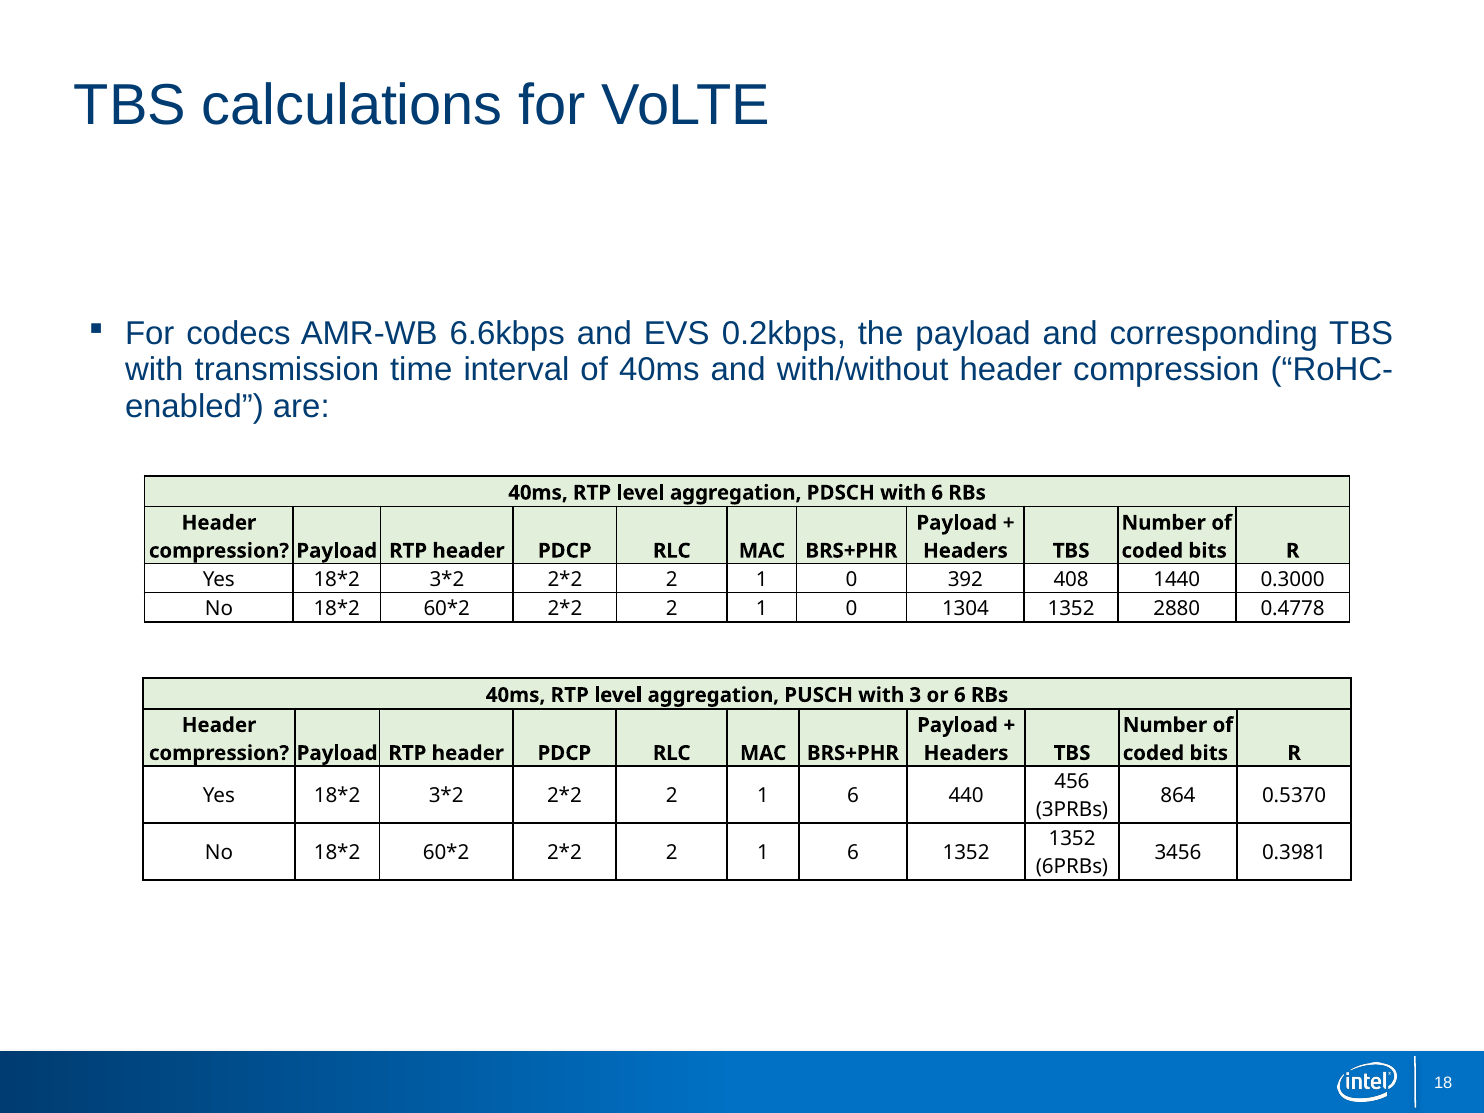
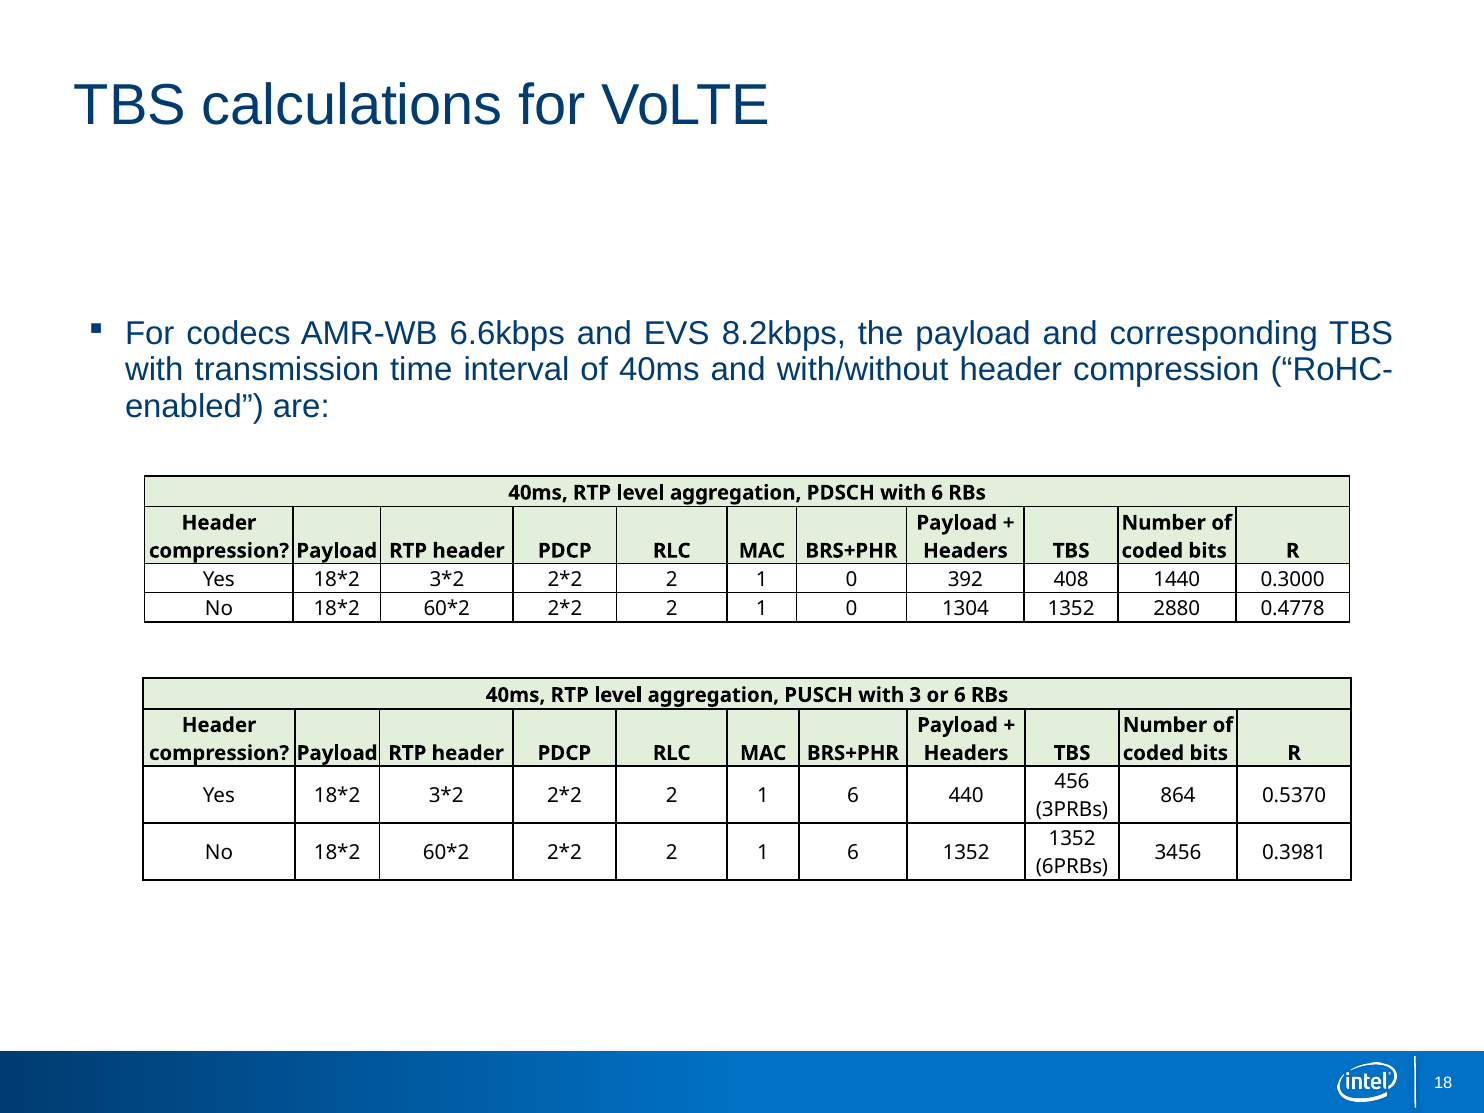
0.2kbps: 0.2kbps -> 8.2kbps
